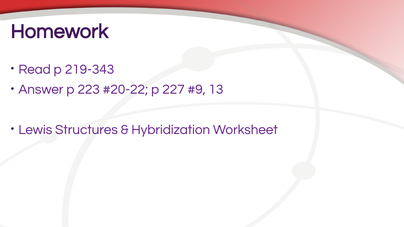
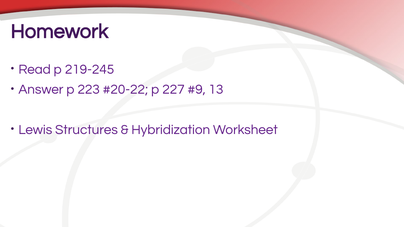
219-343: 219-343 -> 219-245
